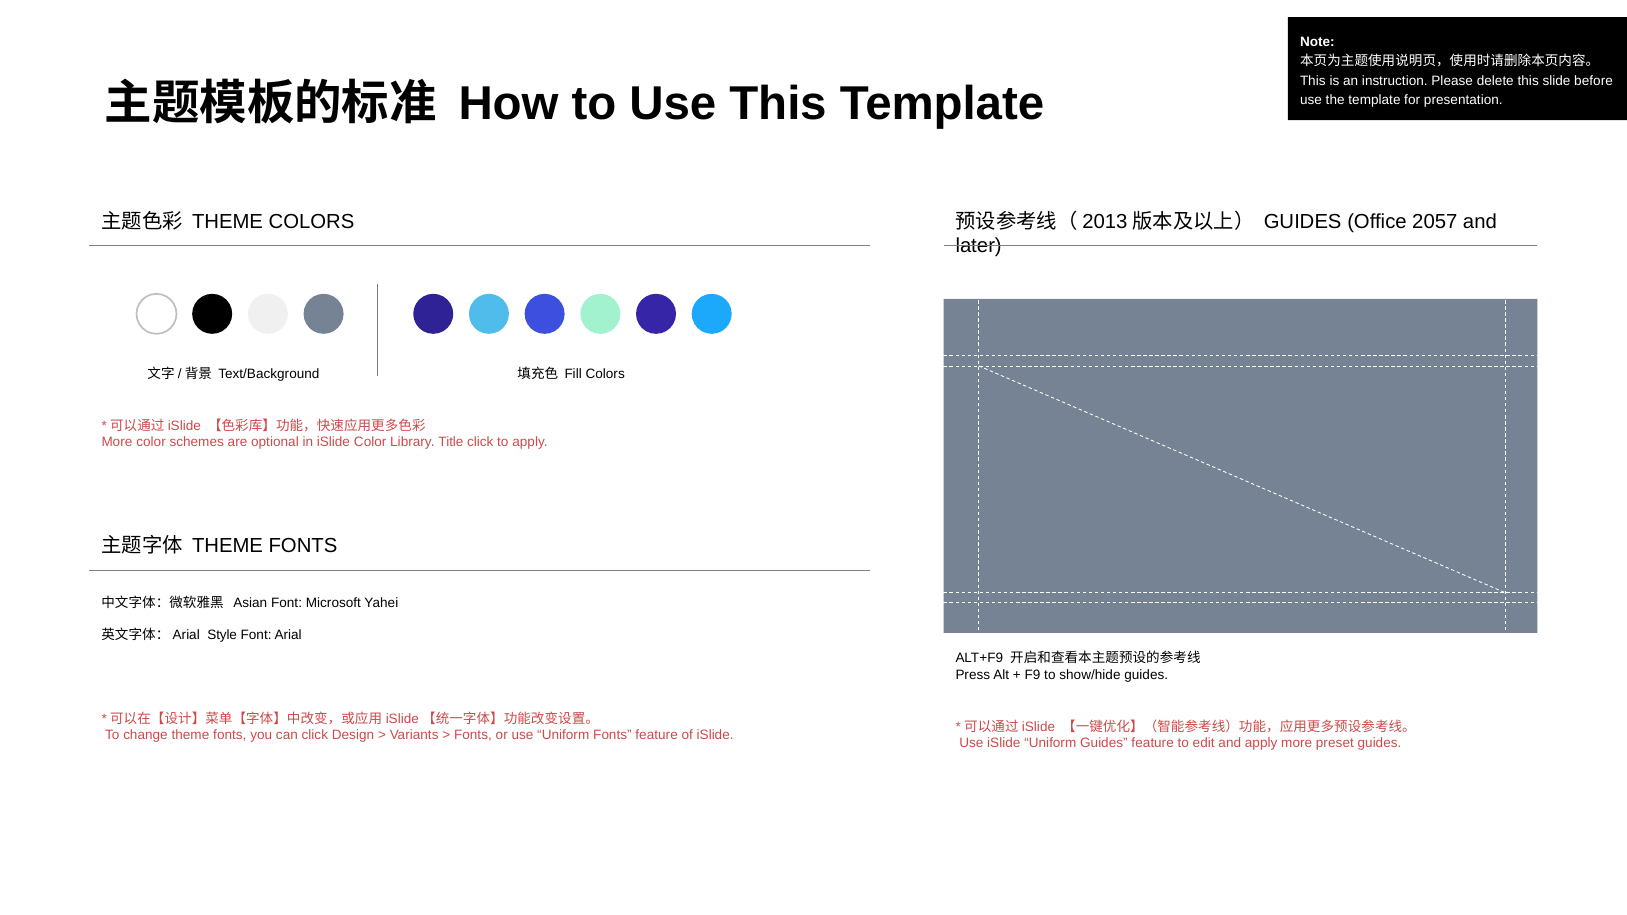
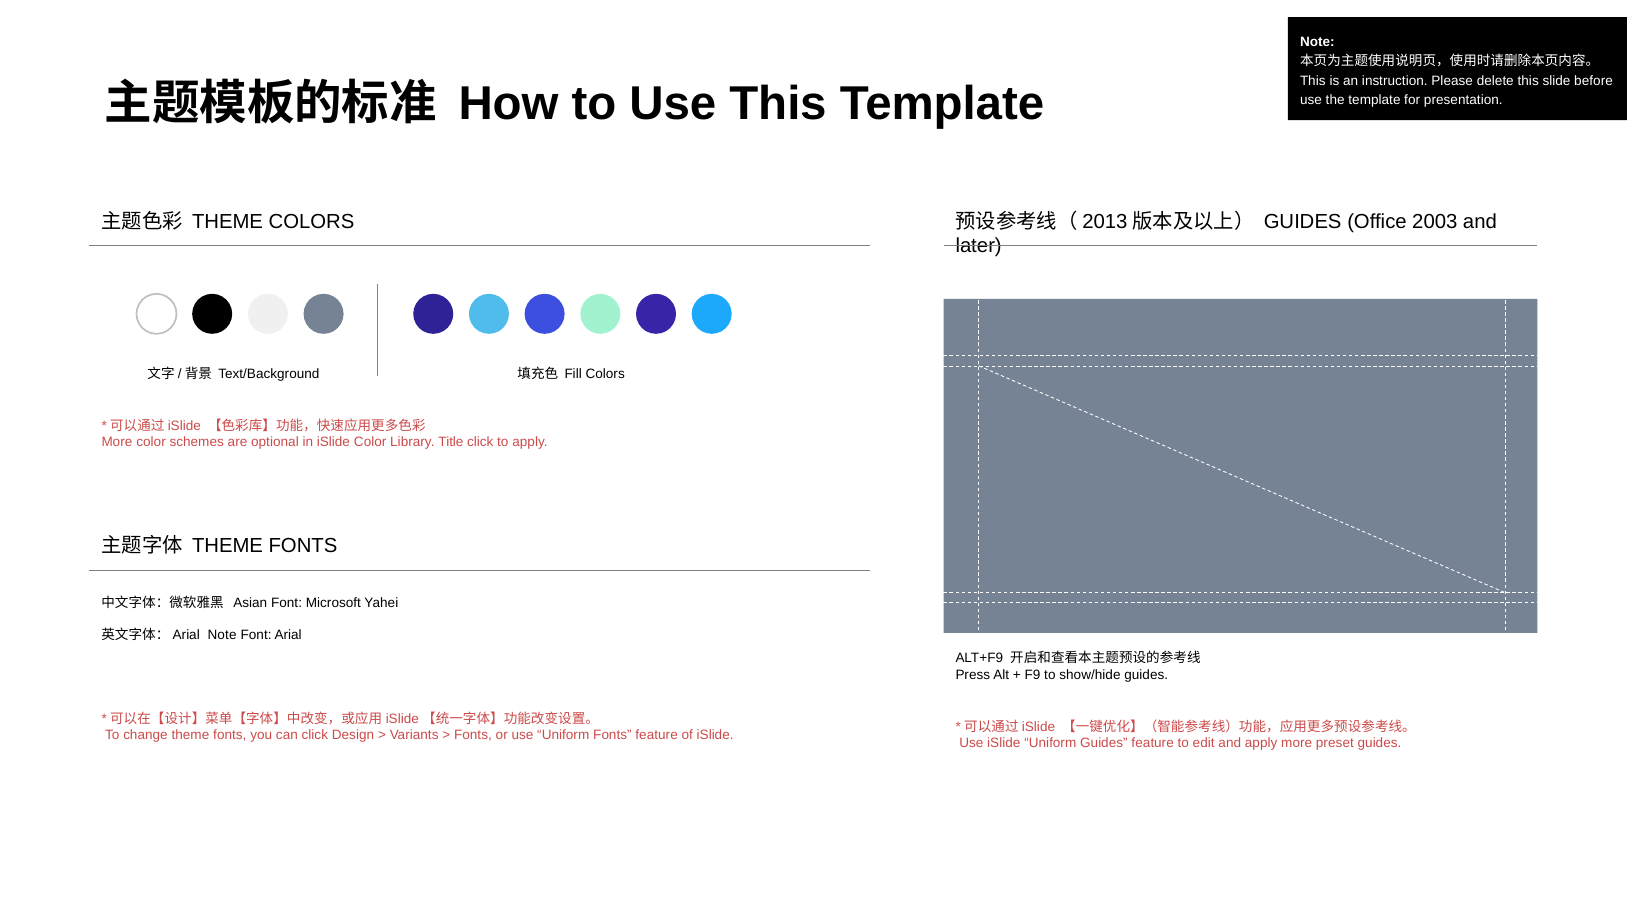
2057: 2057 -> 2003
Style at (222, 636): Style -> Note
